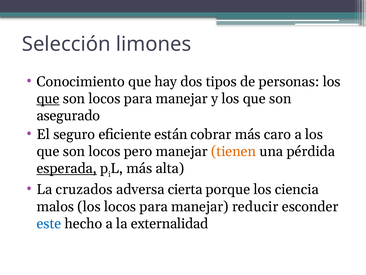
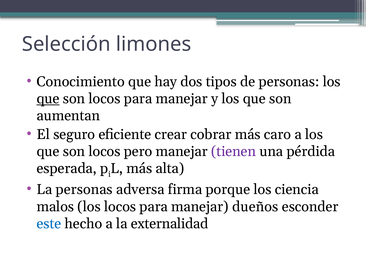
asegurado: asegurado -> aumentan
están: están -> crear
tienen colour: orange -> purple
esperada underline: present -> none
La cruzados: cruzados -> personas
cierta: cierta -> firma
reducir: reducir -> dueños
